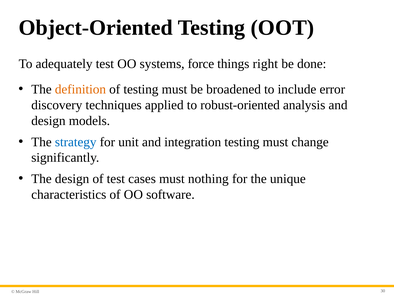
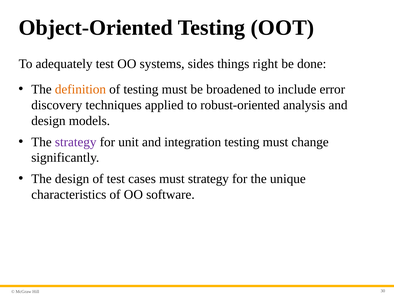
force: force -> sides
strategy at (76, 142) colour: blue -> purple
must nothing: nothing -> strategy
